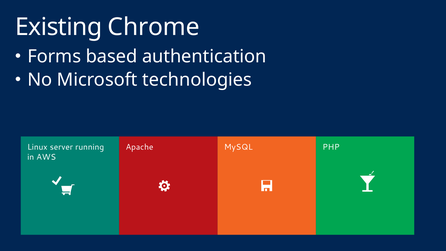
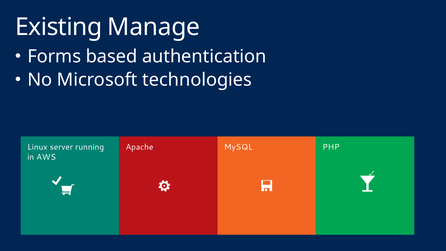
Chrome: Chrome -> Manage
